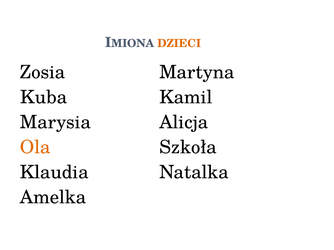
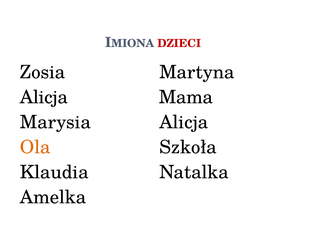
DZIECI colour: orange -> red
Kuba at (44, 98): Kuba -> Alicja
Kamil: Kamil -> Mama
